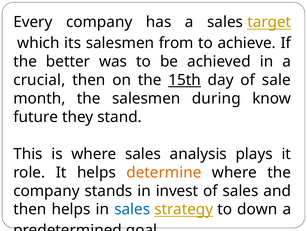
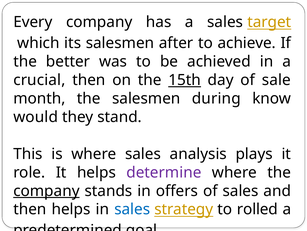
from: from -> after
future: future -> would
determine colour: orange -> purple
company at (46, 190) underline: none -> present
invest: invest -> offers
down: down -> rolled
